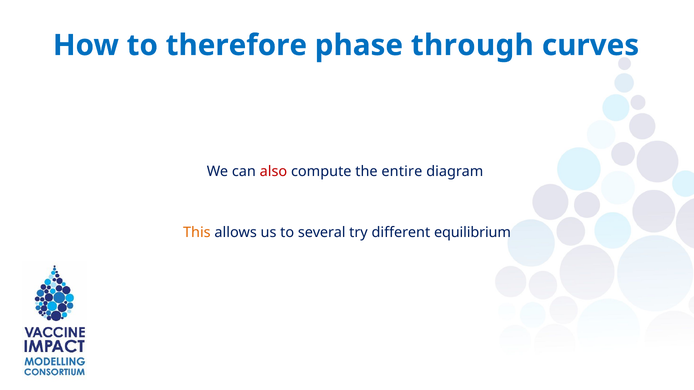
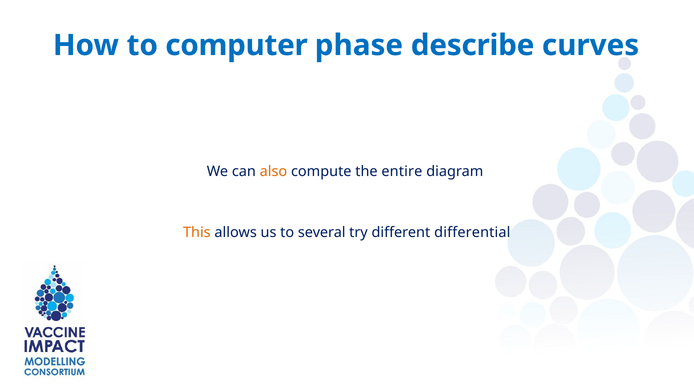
therefore: therefore -> computer
through: through -> describe
also colour: red -> orange
equilibrium: equilibrium -> differential
